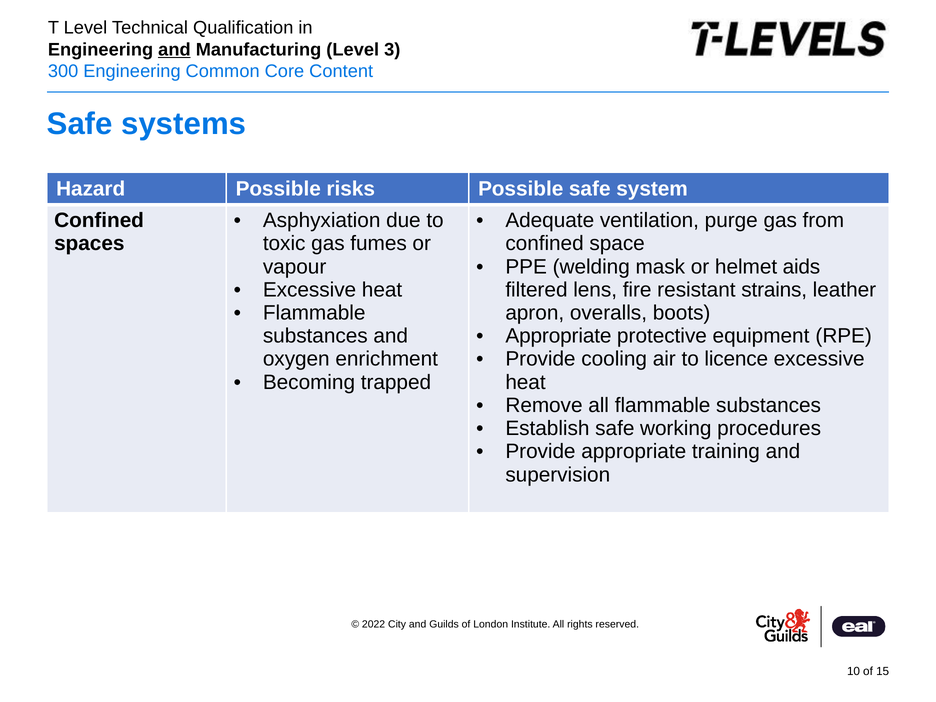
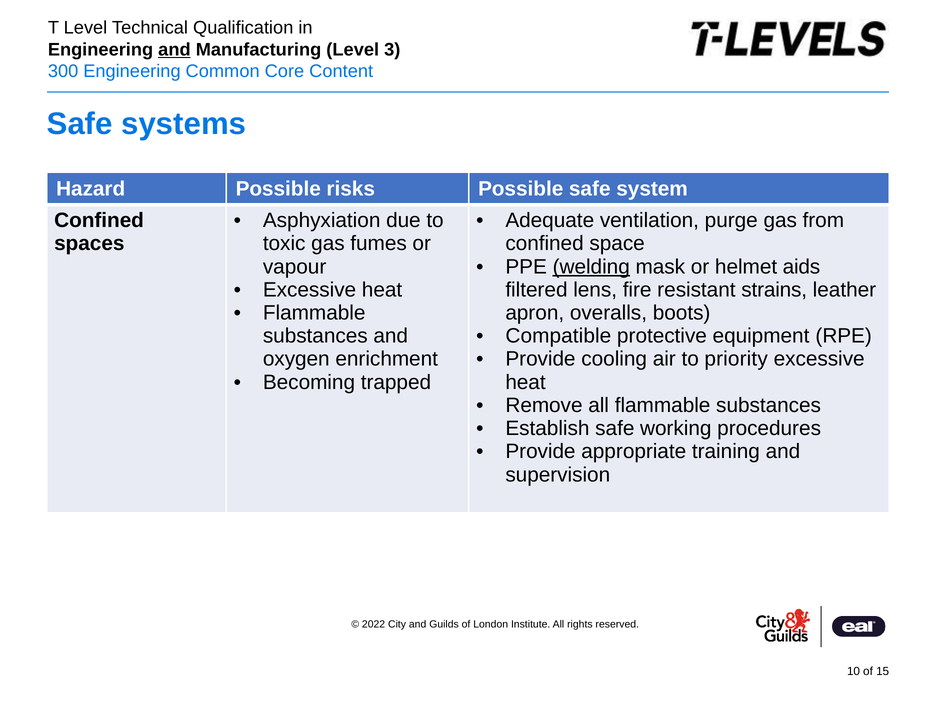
welding underline: none -> present
Appropriate at (558, 336): Appropriate -> Compatible
licence: licence -> priority
